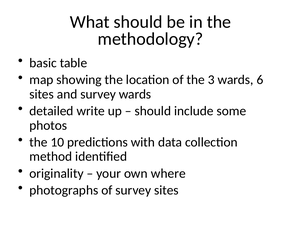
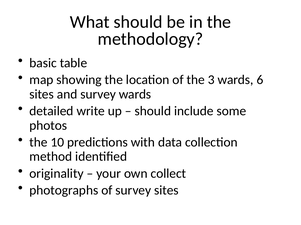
where: where -> collect
